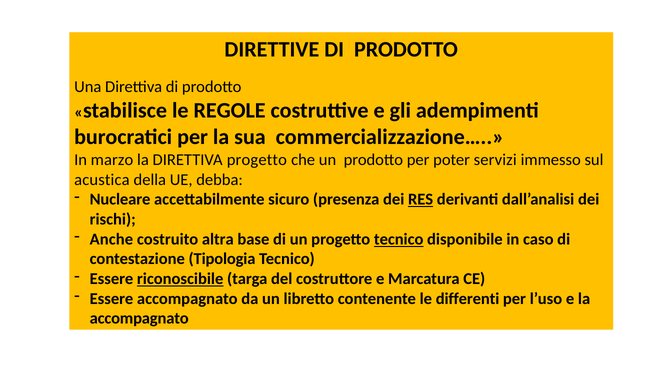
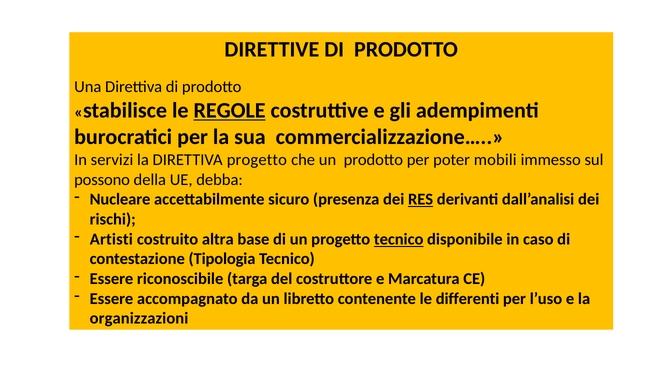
REGOLE underline: none -> present
marzo: marzo -> servizi
servizi: servizi -> mobili
acustica: acustica -> possono
Anche: Anche -> Artisti
riconoscibile underline: present -> none
accompagnato at (139, 319): accompagnato -> organizzazioni
